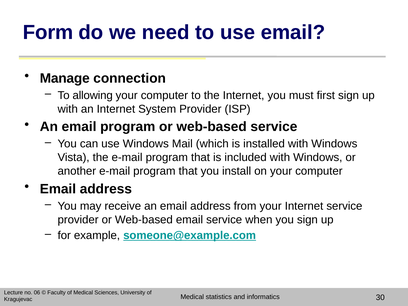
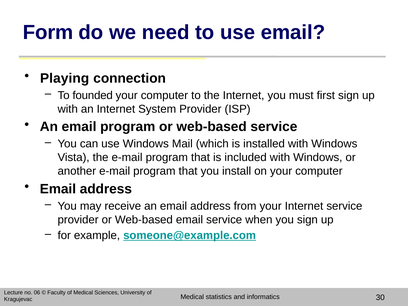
Manage: Manage -> Playing
allowing: allowing -> founded
